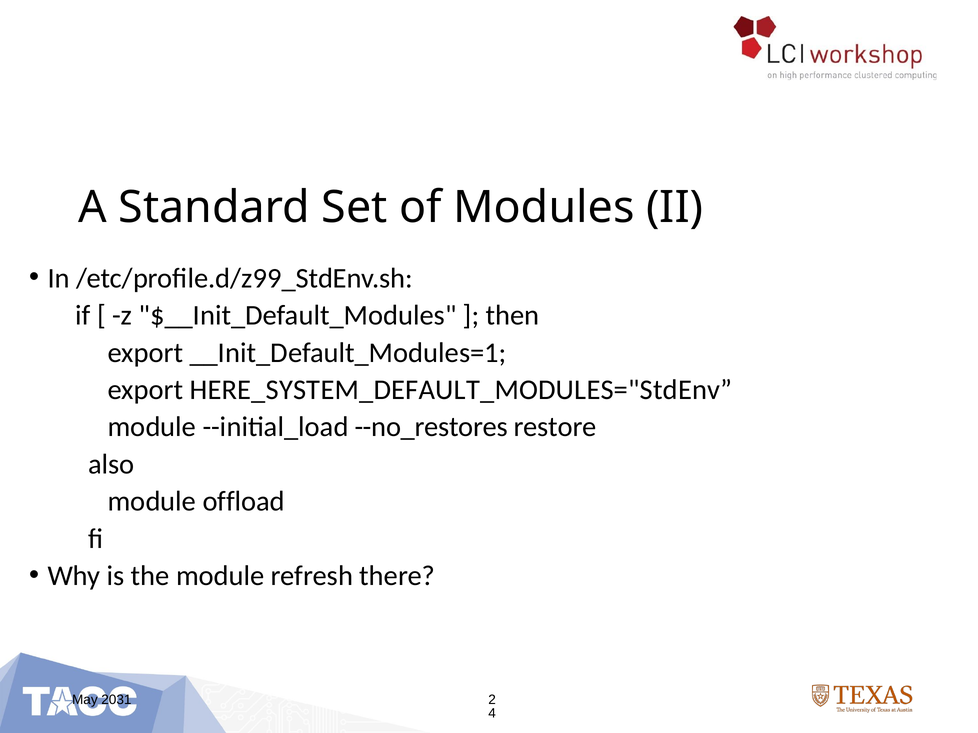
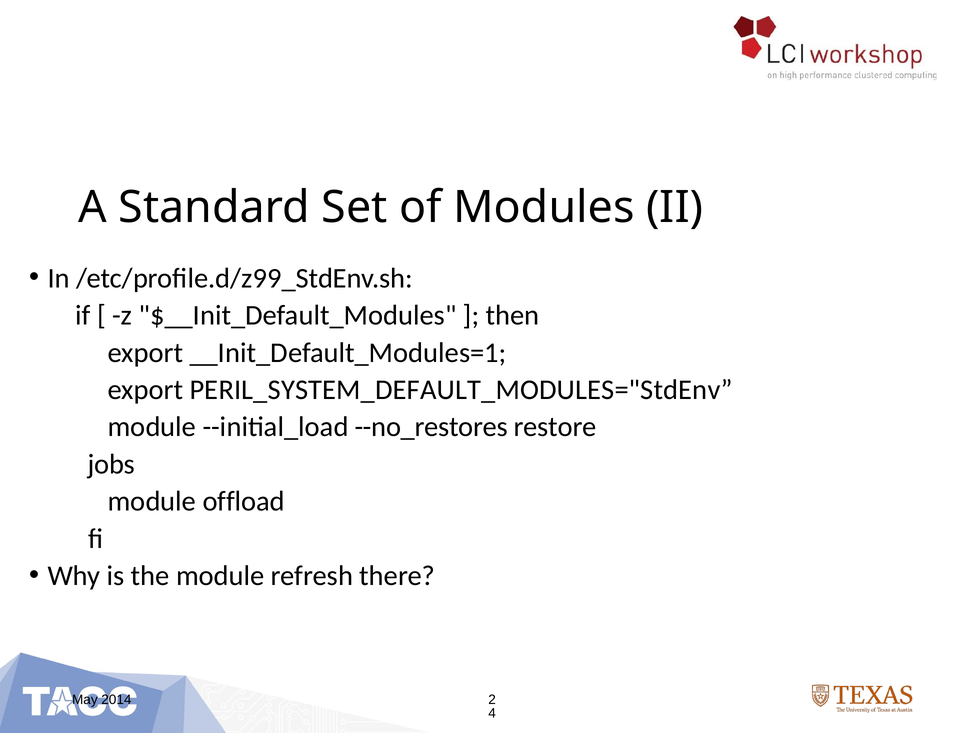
HERE_SYSTEM_DEFAULT_MODULES="StdEnv: HERE_SYSTEM_DEFAULT_MODULES="StdEnv -> PERIL_SYSTEM_DEFAULT_MODULES="StdEnv
also: also -> jobs
2031: 2031 -> 2014
